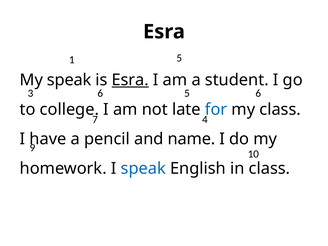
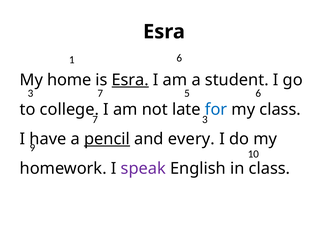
1 5: 5 -> 6
My speak: speak -> home
3 6: 6 -> 7
4 at (205, 120): 4 -> 3
pencil underline: none -> present
name: name -> every
speak at (143, 168) colour: blue -> purple
